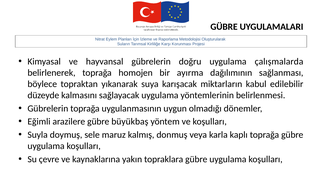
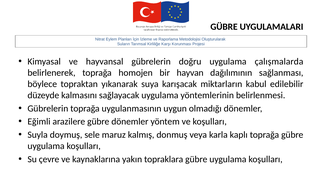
ayırma: ayırma -> hayvan
gübre büyükbaş: büyükbaş -> dönemler
